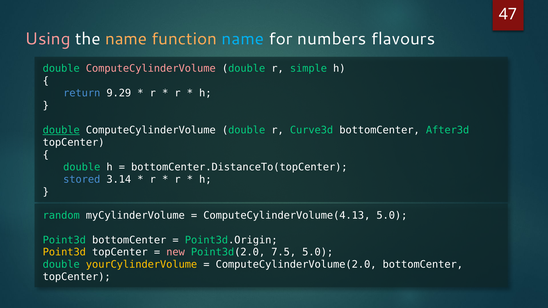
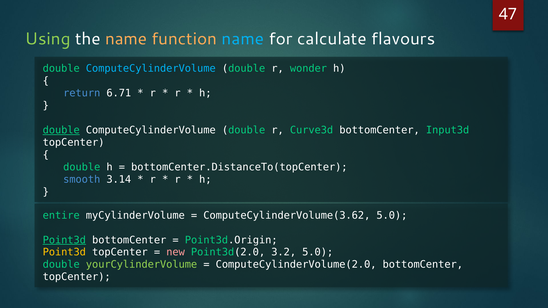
Using colour: pink -> light green
numbers: numbers -> calculate
ComputeCylinderVolume at (151, 69) colour: pink -> light blue
simple: simple -> wonder
9.29: 9.29 -> 6.71
After3d: After3d -> Input3d
stored: stored -> smooth
random: random -> entire
ComputeCylinderVolume(4.13: ComputeCylinderVolume(4.13 -> ComputeCylinderVolume(3.62
Point3d at (64, 240) underline: none -> present
7.5: 7.5 -> 3.2
yourCylinderVolume colour: yellow -> light green
